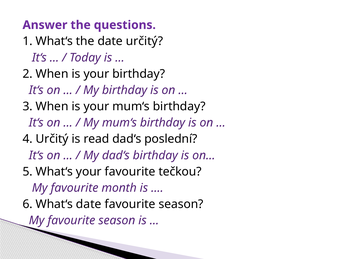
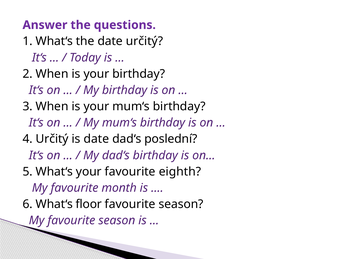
is read: read -> date
tečkou: tečkou -> eighth
What‘s date: date -> floor
